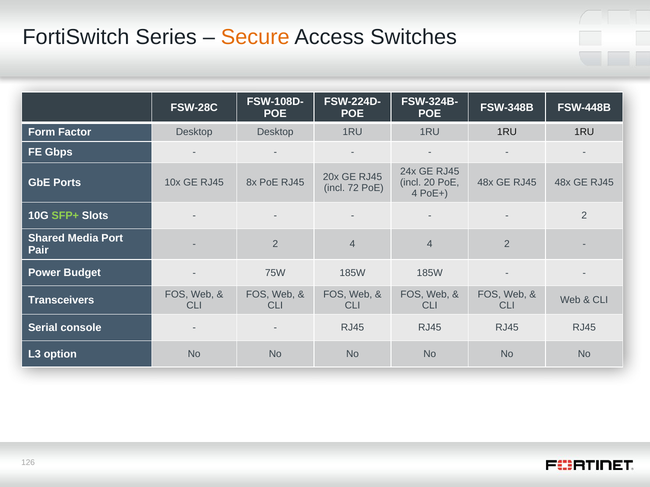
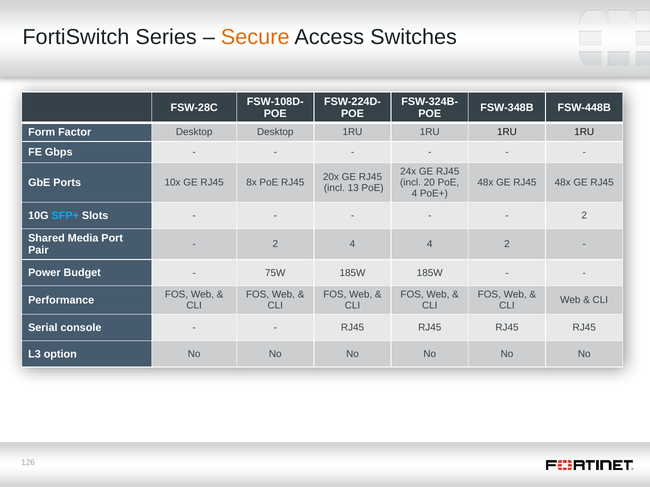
72: 72 -> 13
SFP+ colour: light green -> light blue
Transceivers: Transceivers -> Performance
